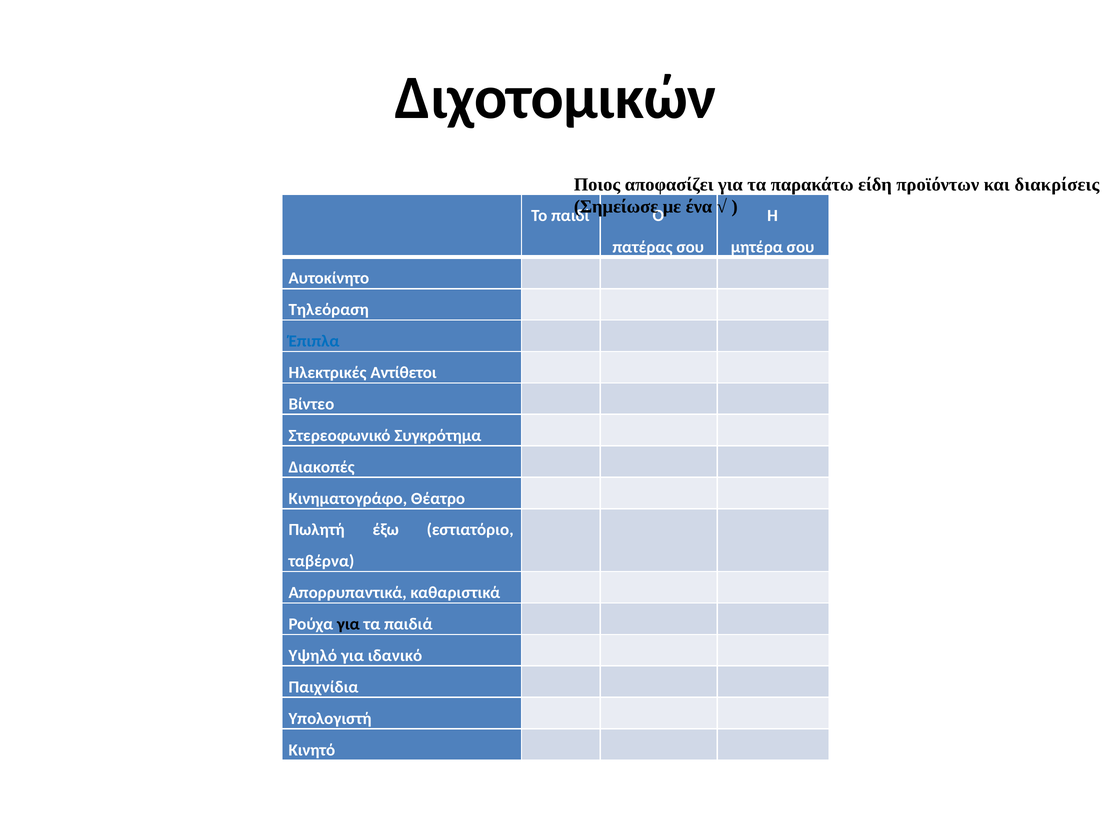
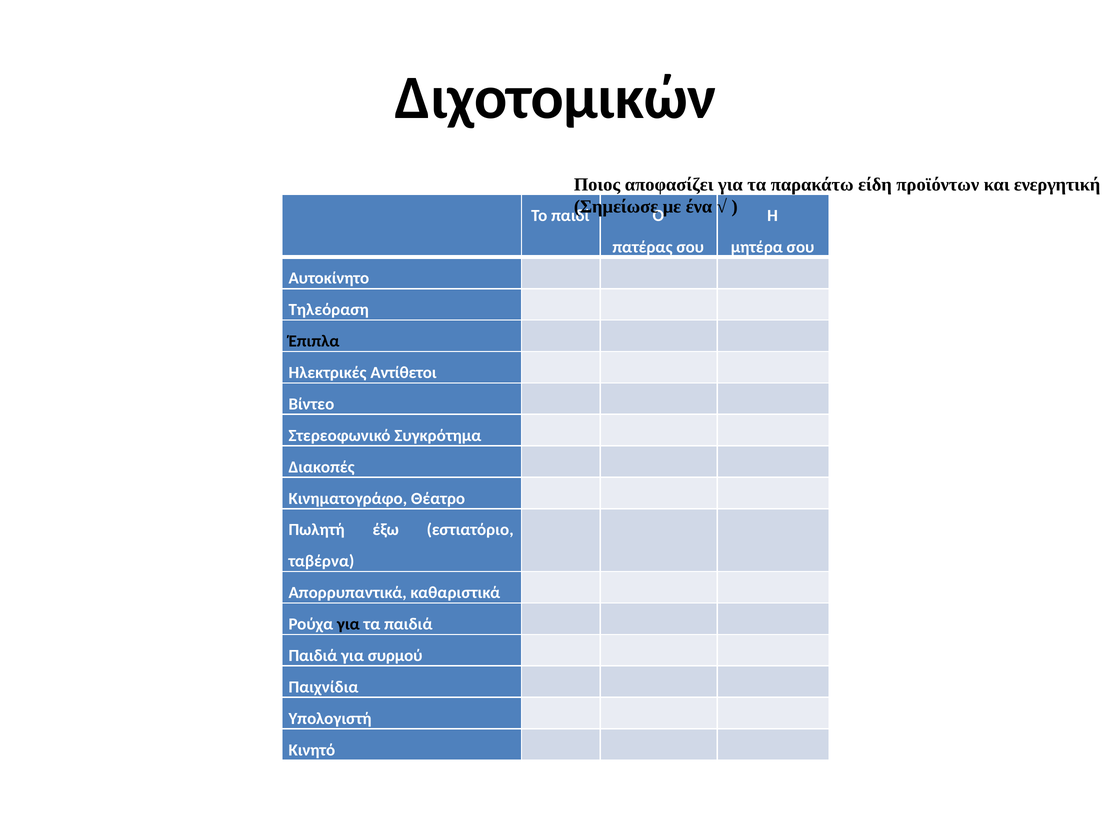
διακρίσεις: διακρίσεις -> ενεργητική
Έπιπλα colour: blue -> black
Υψηλό at (313, 656): Υψηλό -> Παιδιά
ιδανικό: ιδανικό -> συρμού
